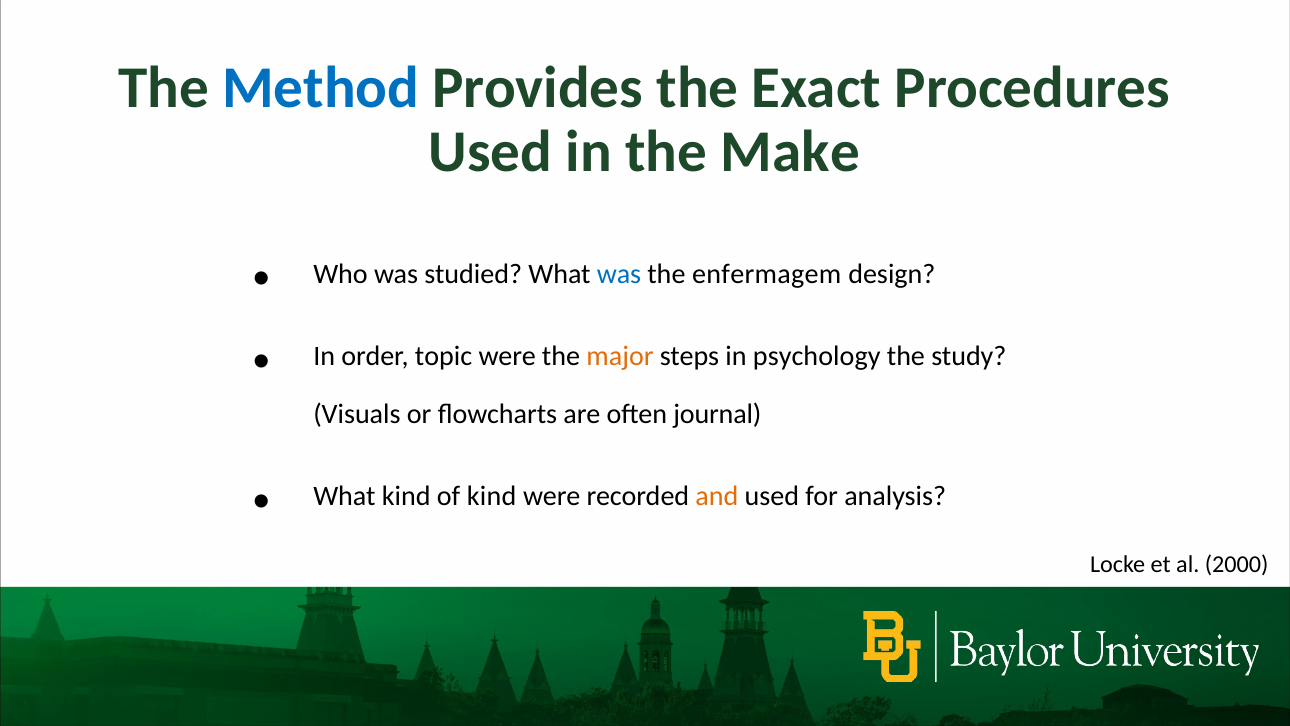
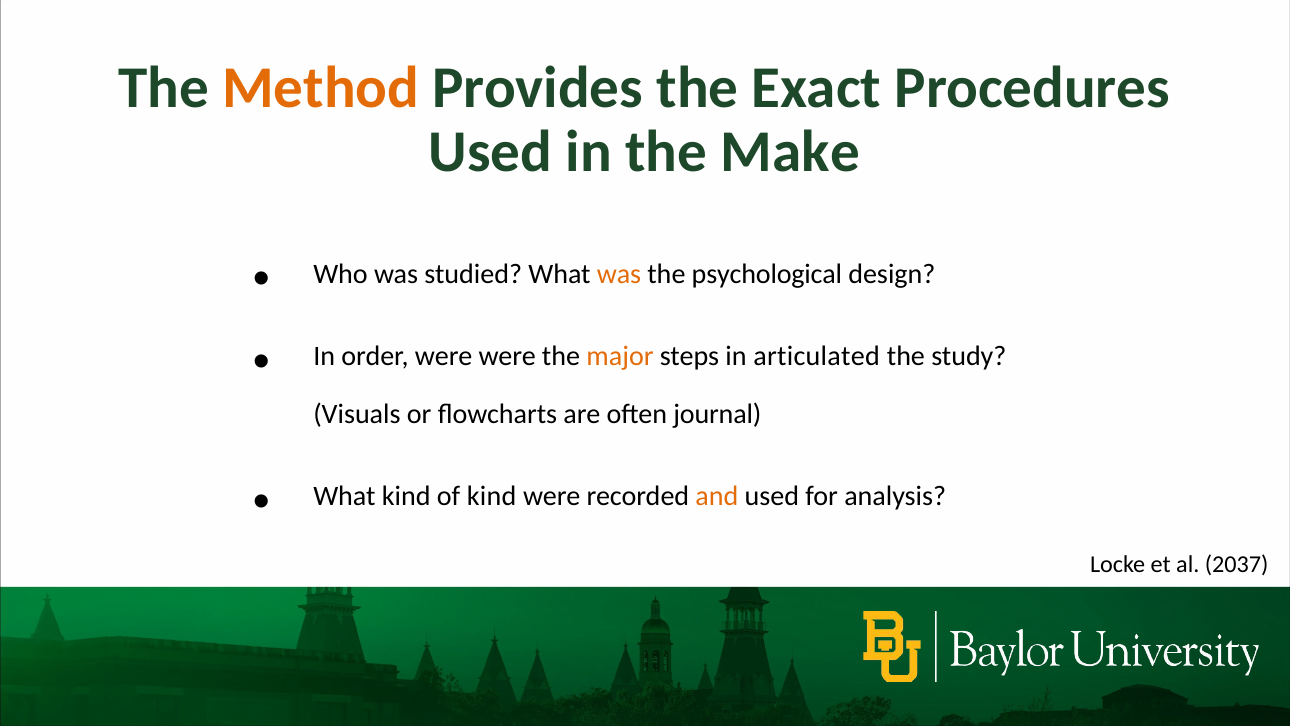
Method colour: blue -> orange
was at (619, 274) colour: blue -> orange
enfermagem: enfermagem -> psychological
order topic: topic -> were
psychology: psychology -> articulated
2000: 2000 -> 2037
